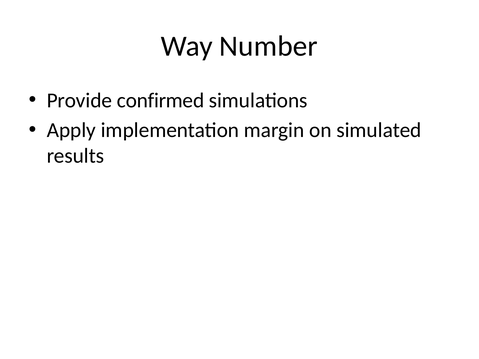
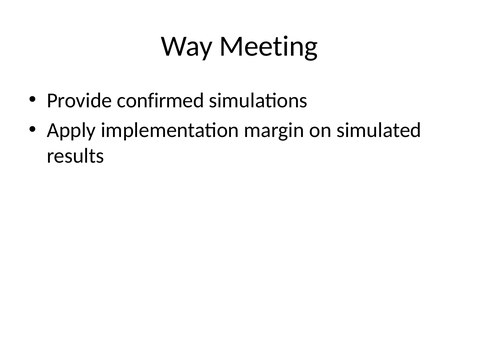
Number: Number -> Meeting
